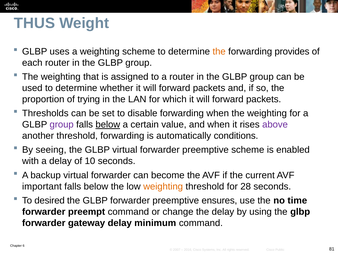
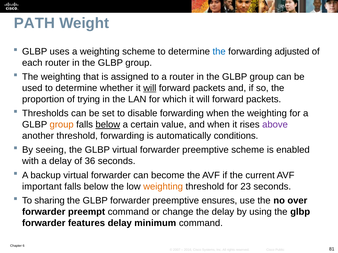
THUS: THUS -> PATH
the at (219, 52) colour: orange -> blue
provides: provides -> adjusted
will at (150, 88) underline: none -> present
group at (62, 125) colour: purple -> orange
10: 10 -> 36
28: 28 -> 23
desired: desired -> sharing
time: time -> over
gateway: gateway -> features
